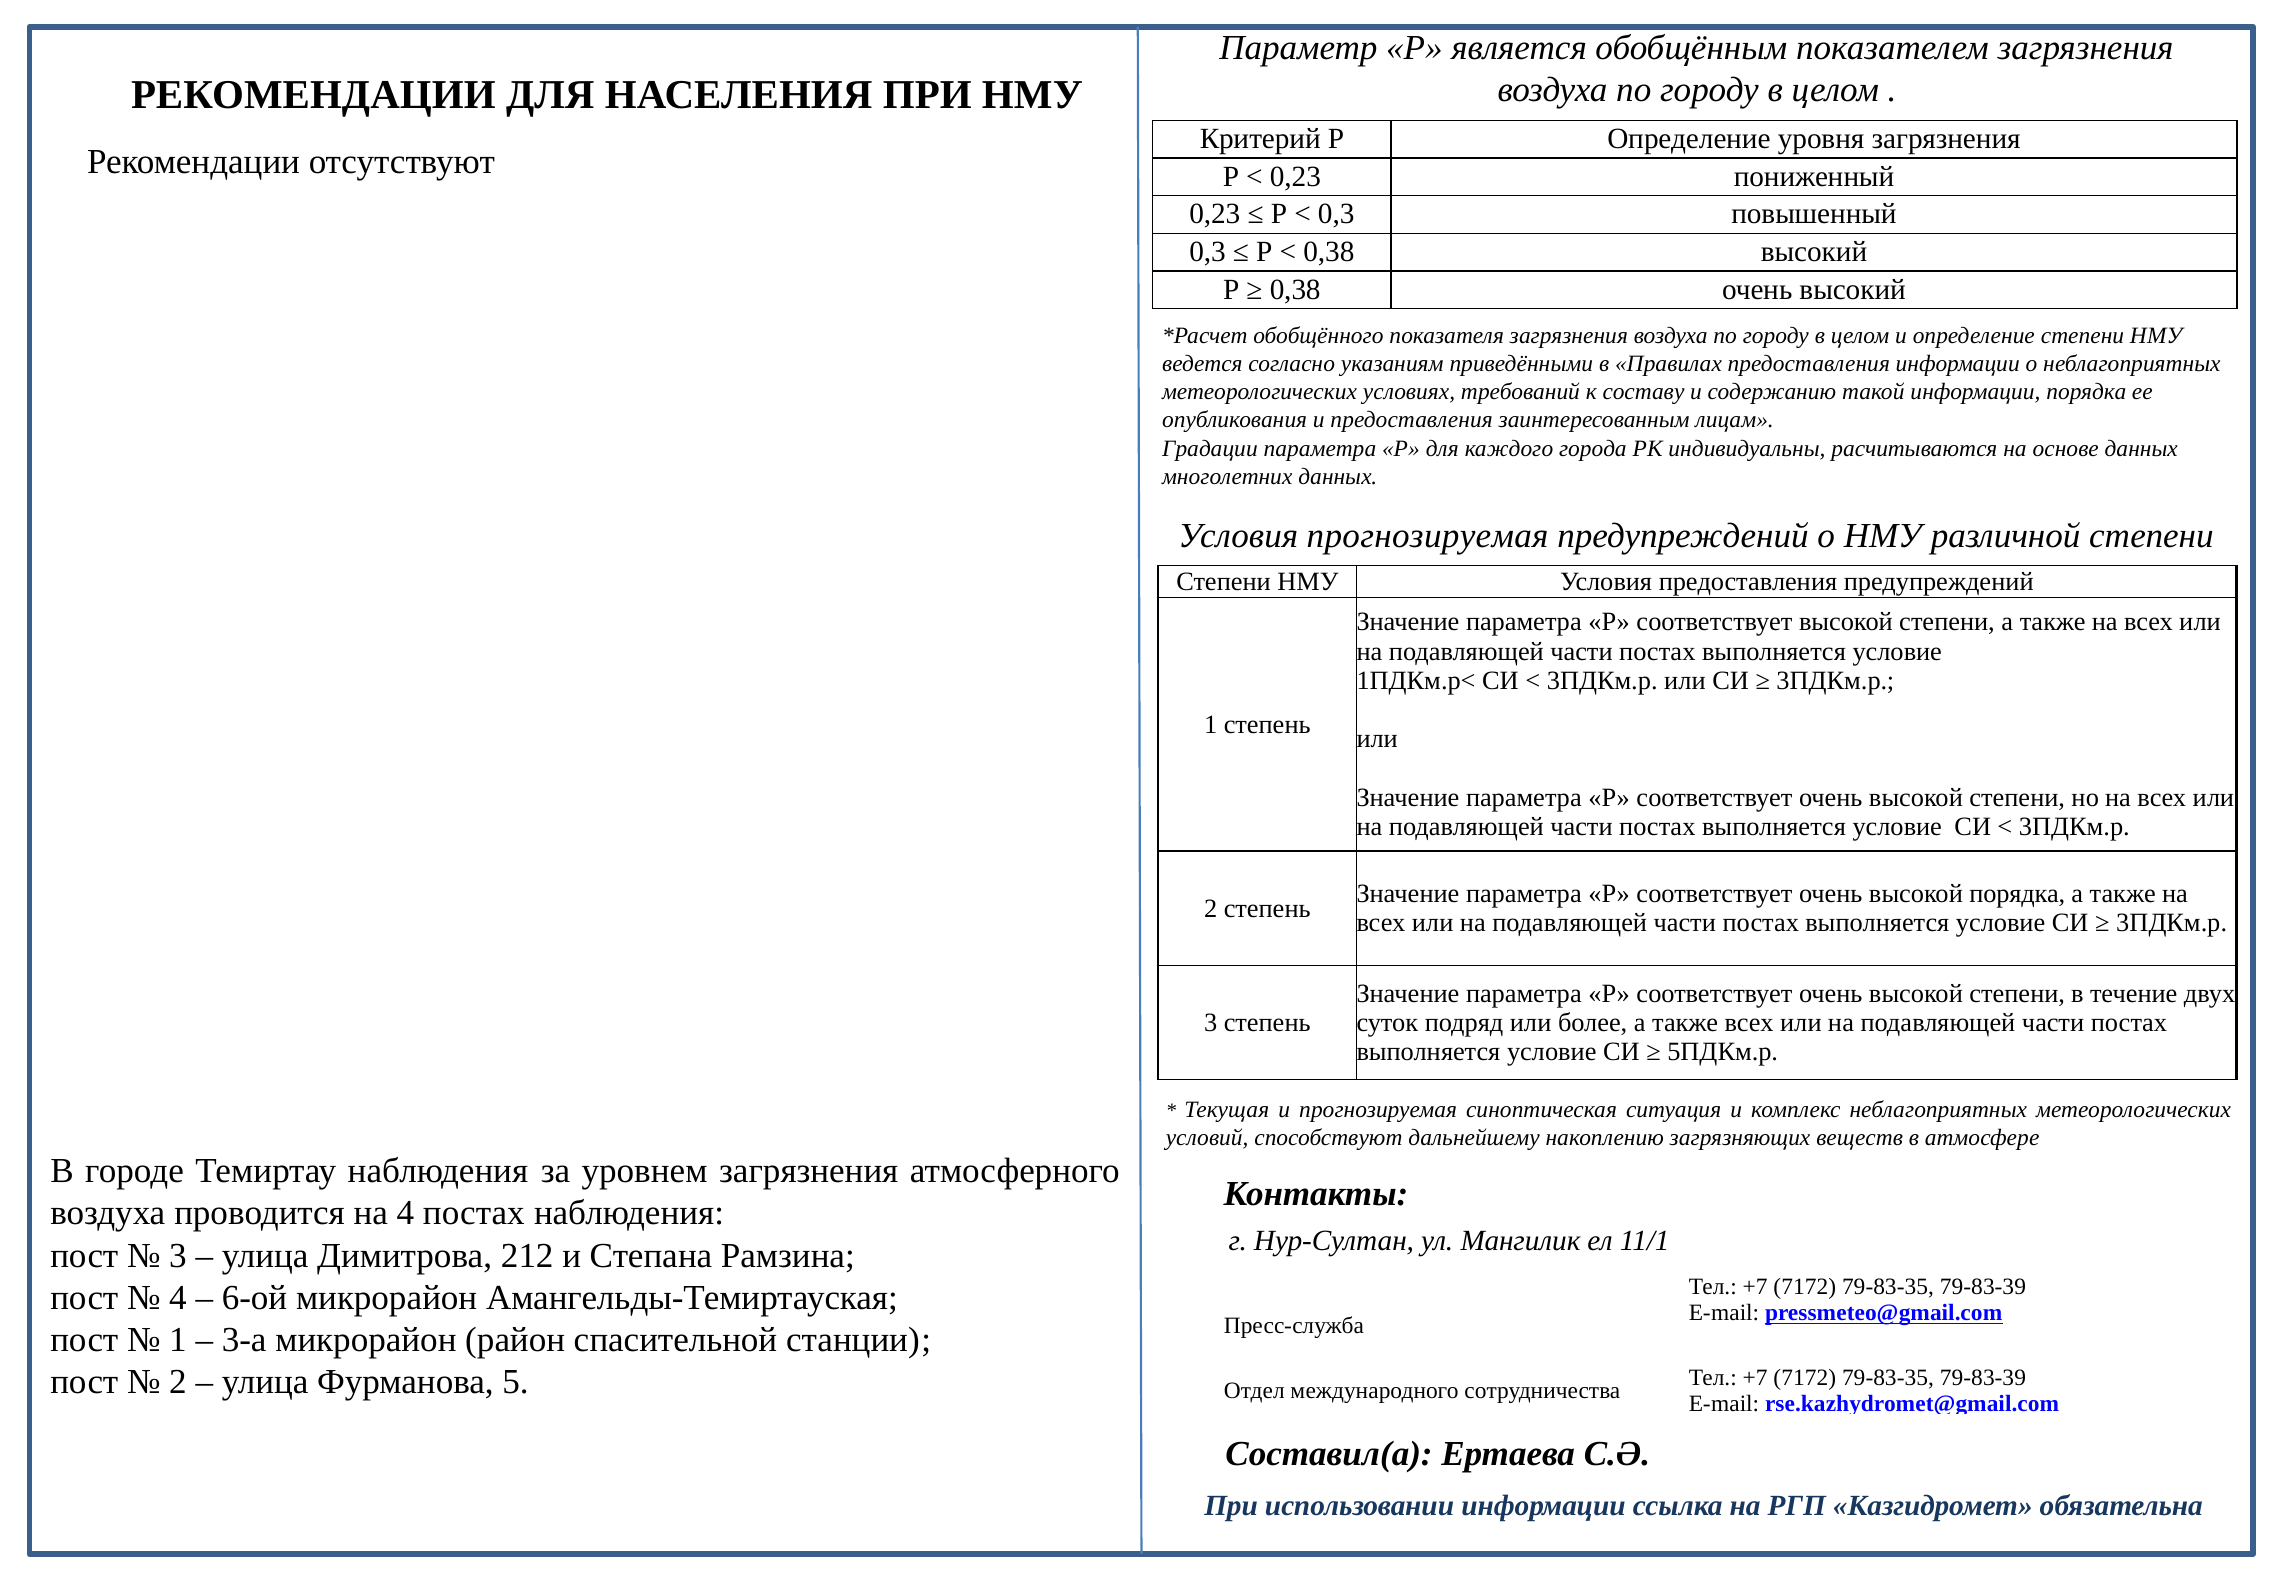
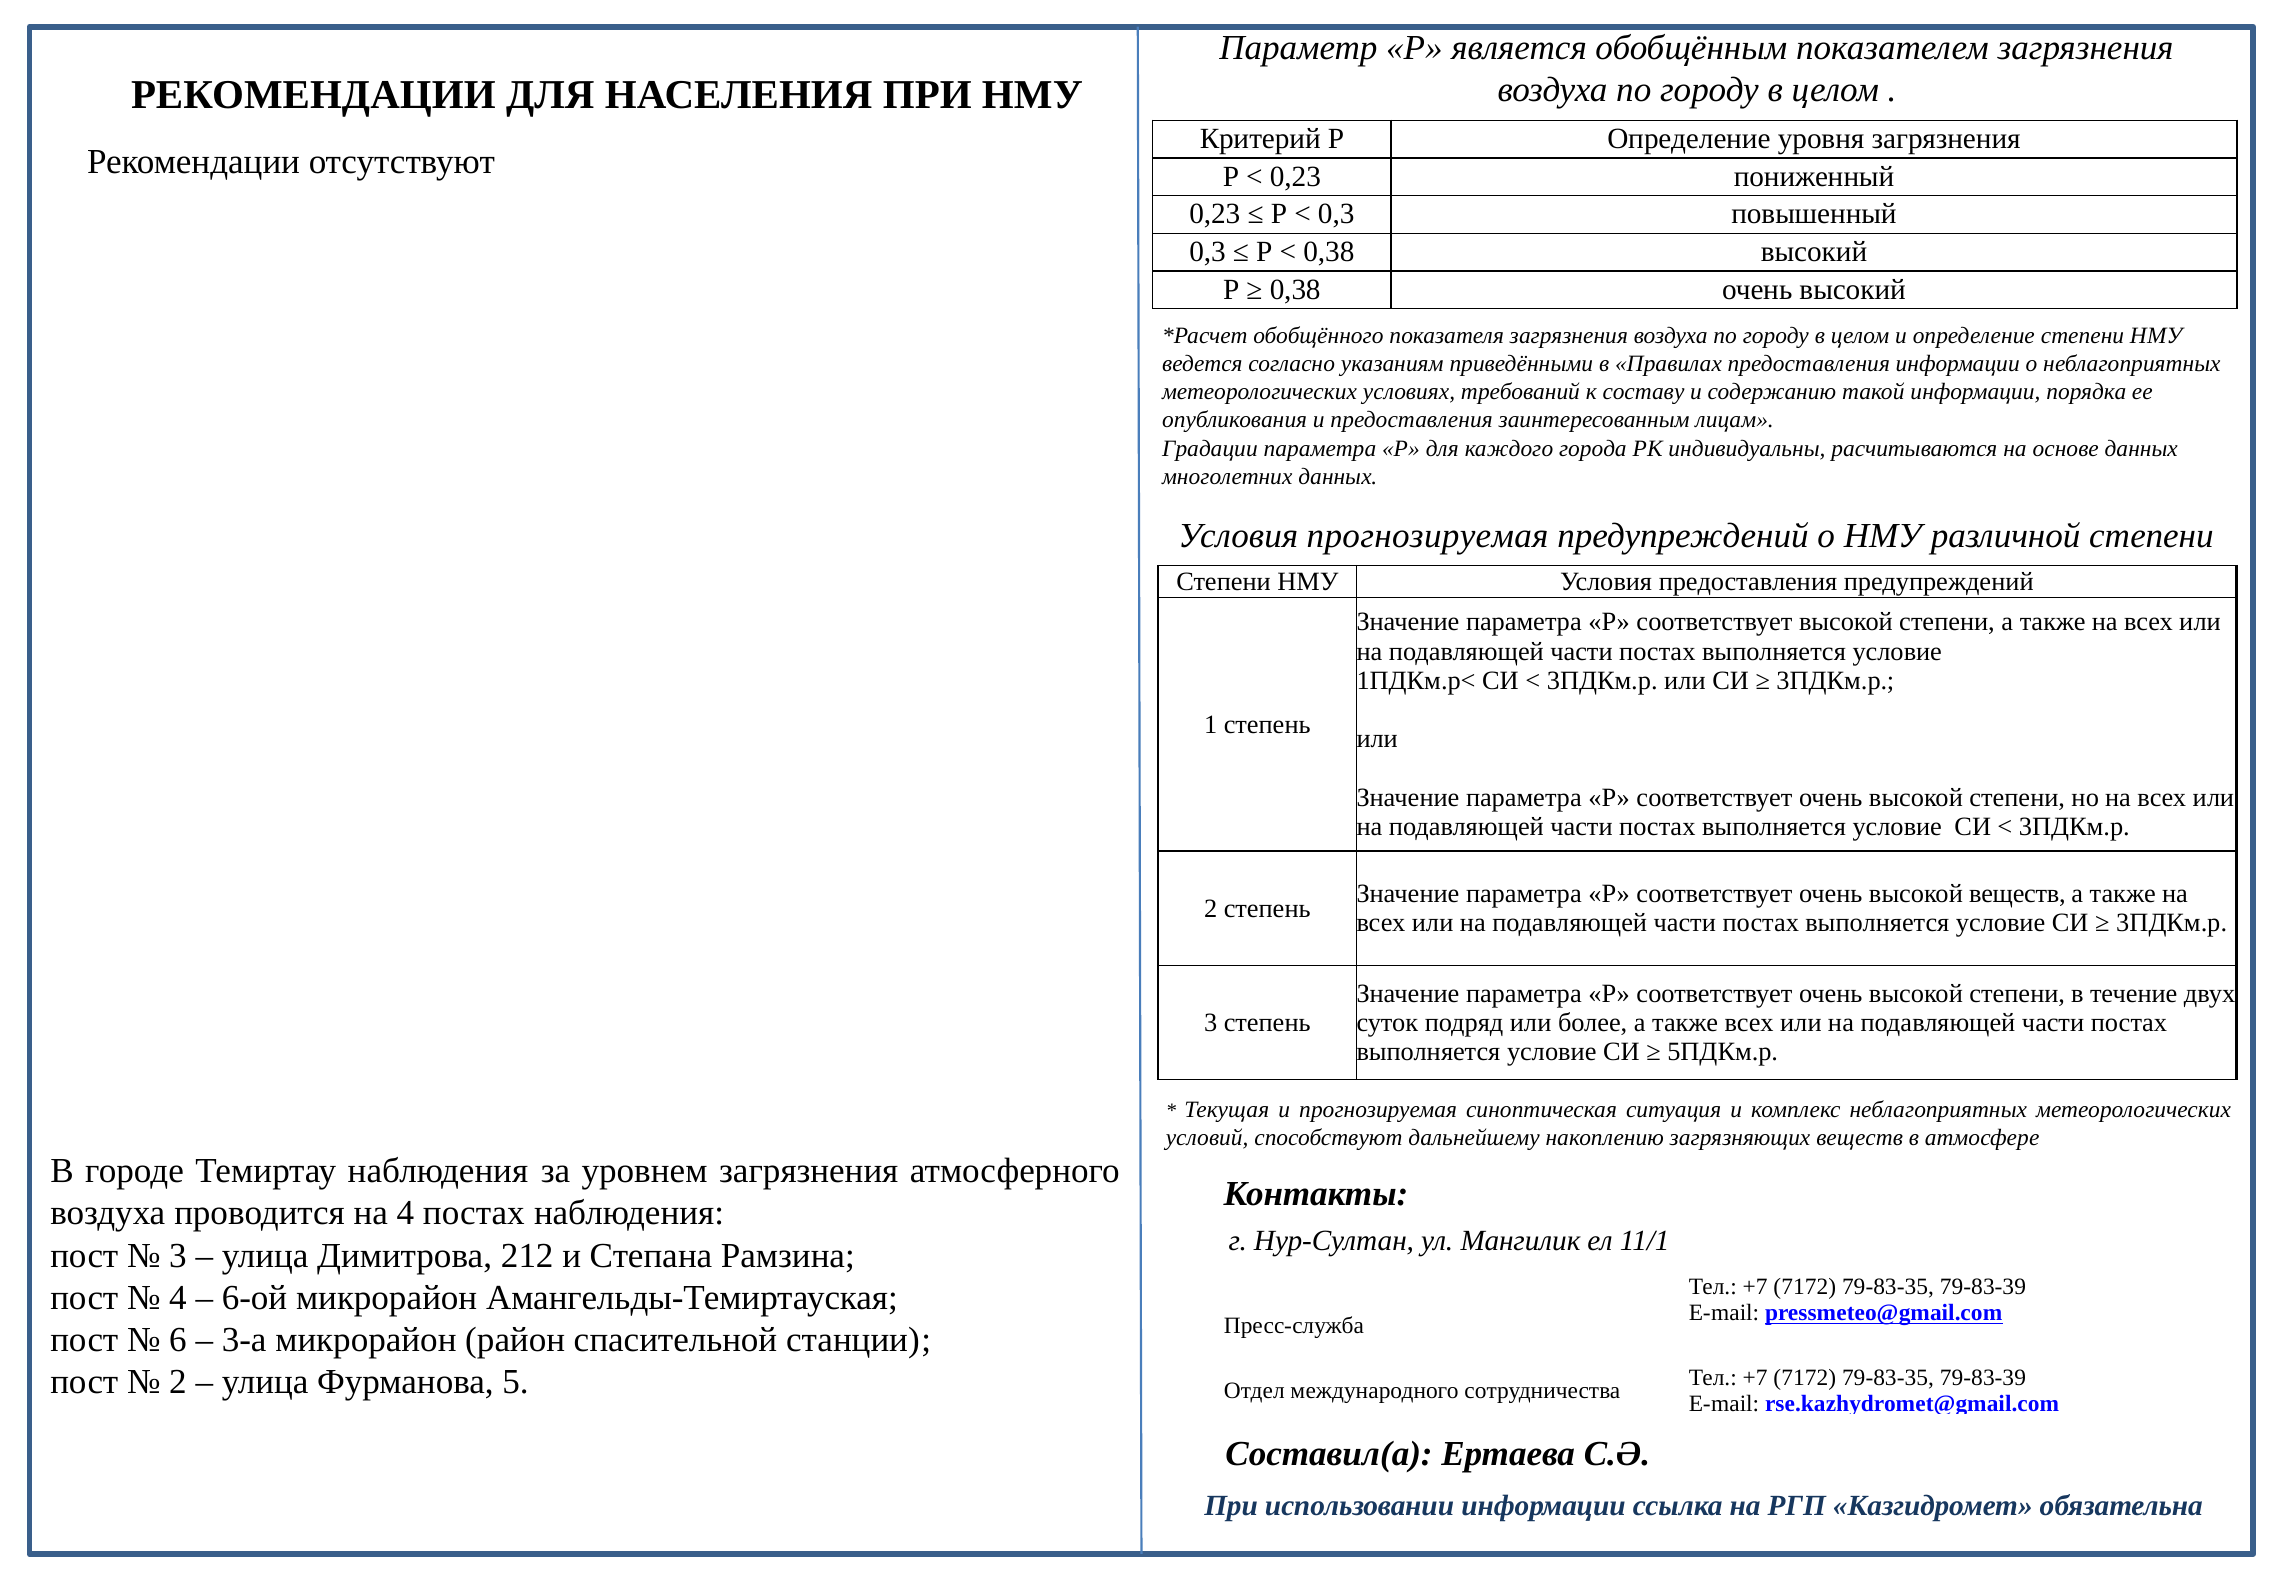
высокой порядка: порядка -> веществ
1 at (178, 1339): 1 -> 6
